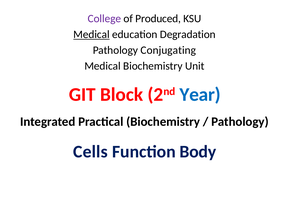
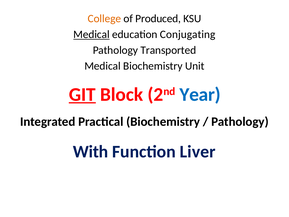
College colour: purple -> orange
Degradation: Degradation -> Conjugating
Conjugating: Conjugating -> Transported
GIT underline: none -> present
Cells: Cells -> With
Body: Body -> Liver
